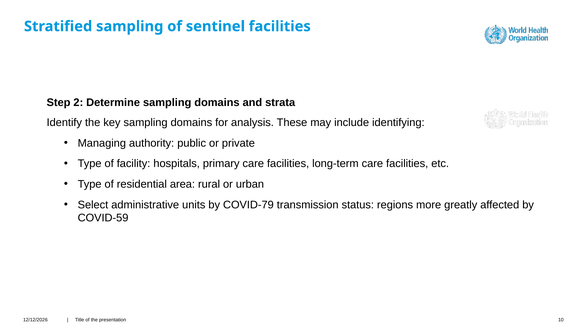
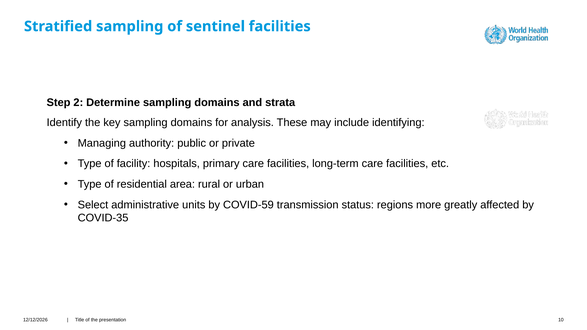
COVID-79: COVID-79 -> COVID-59
COVID-59: COVID-59 -> COVID-35
